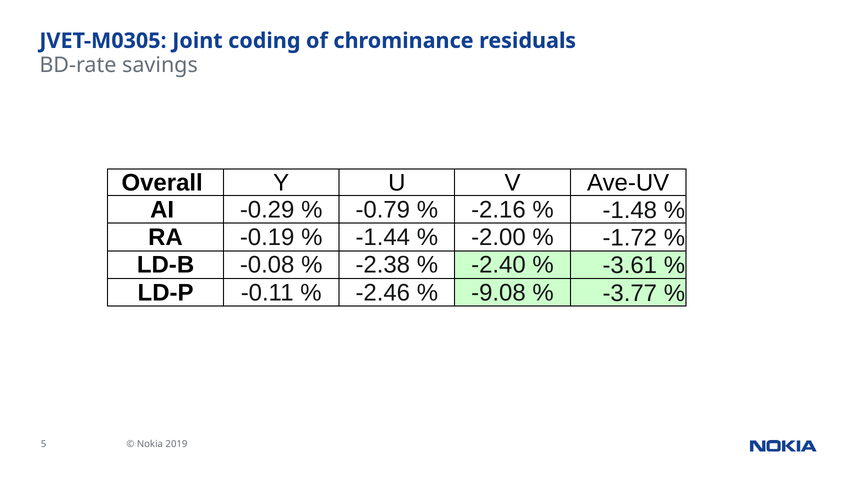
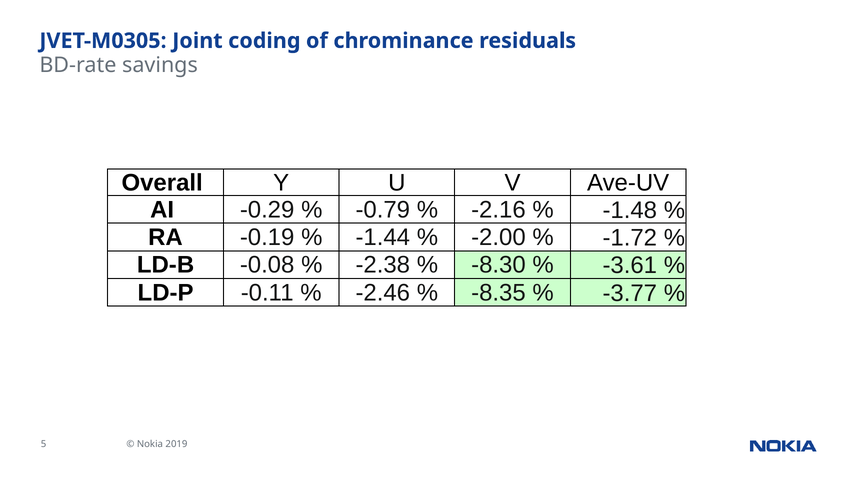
-2.40: -2.40 -> -8.30
-9.08: -9.08 -> -8.35
